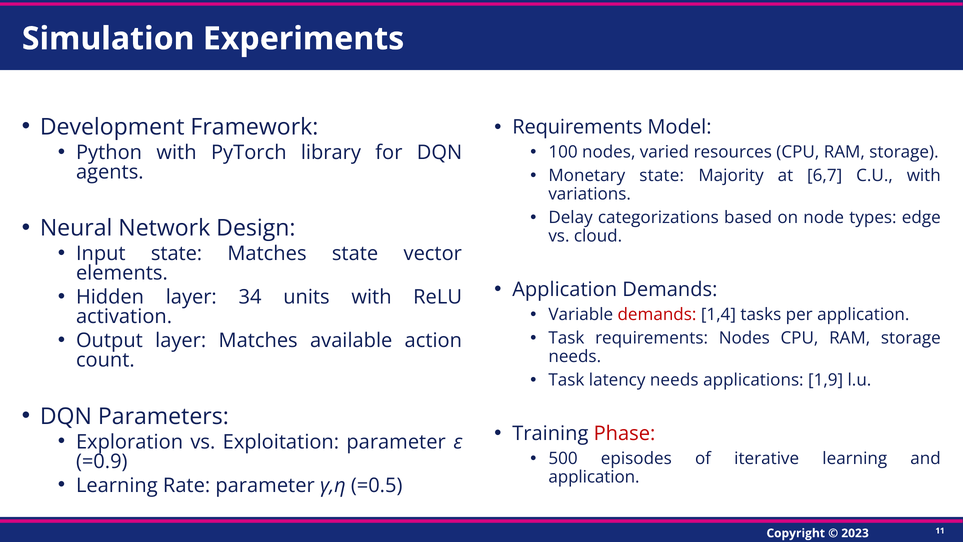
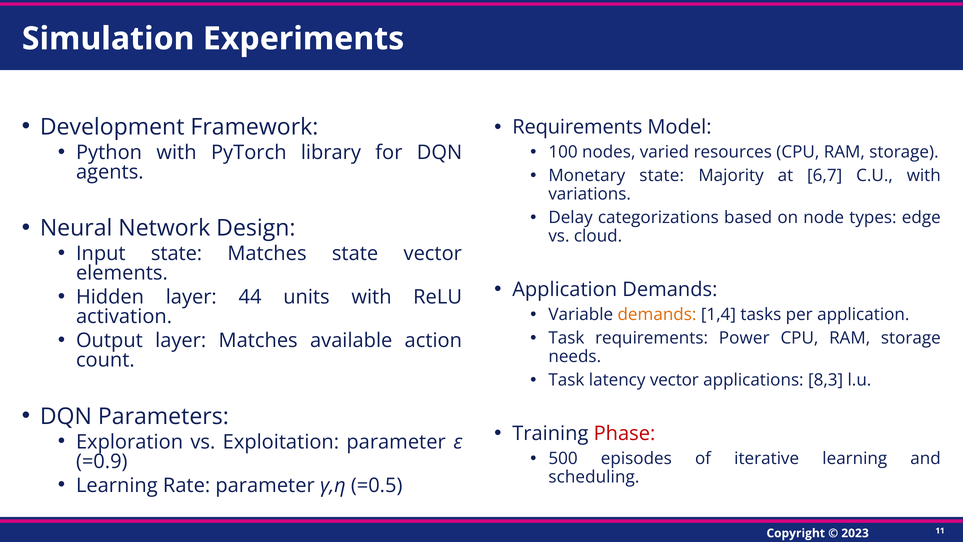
34: 34 -> 44
demands at (657, 314) colour: red -> orange
requirements Nodes: Nodes -> Power
latency needs: needs -> vector
1,9: 1,9 -> 8,3
application at (594, 477): application -> scheduling
